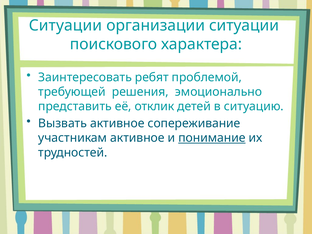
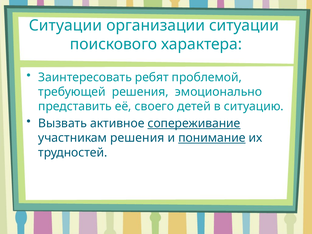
отклик: отклик -> своего
сопереживание underline: none -> present
участникам активное: активное -> решения
